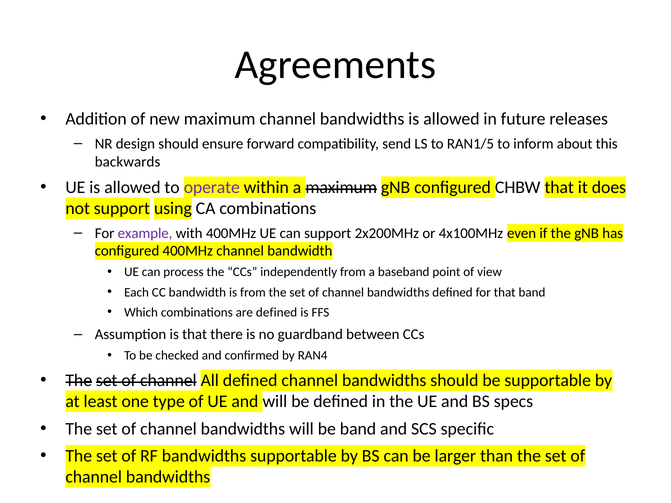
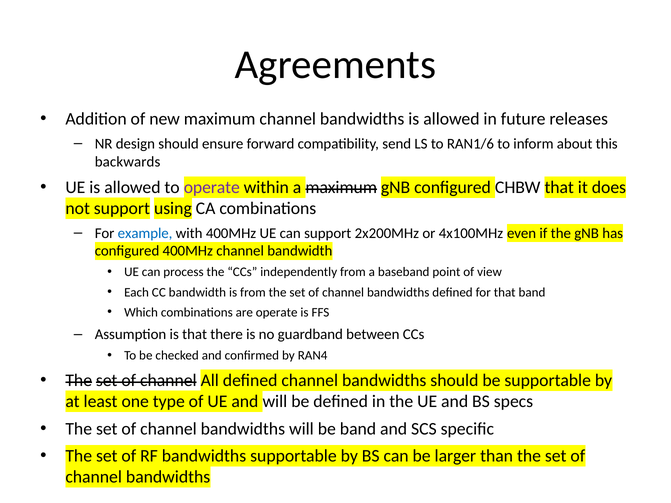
RAN1/5: RAN1/5 -> RAN1/6
example colour: purple -> blue
are defined: defined -> operate
